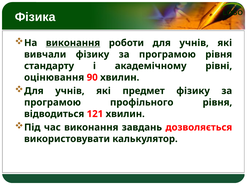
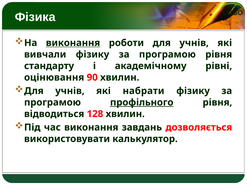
предмет: предмет -> набрати
профільного underline: none -> present
121: 121 -> 128
